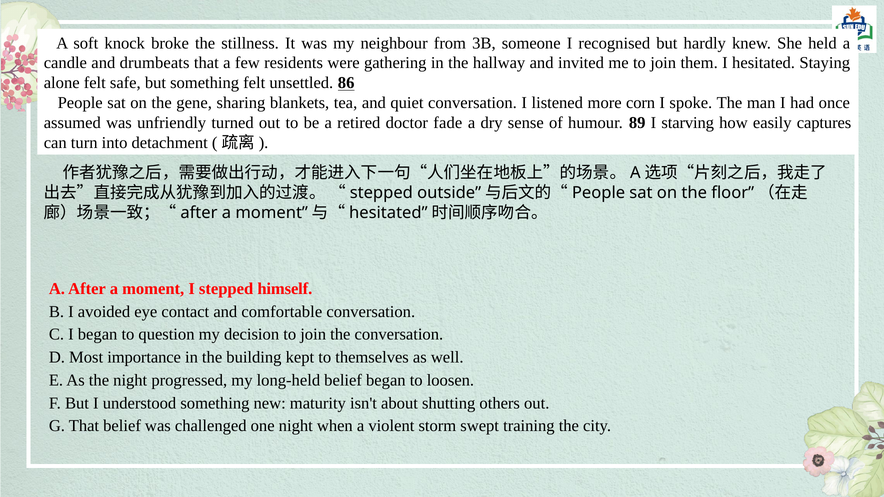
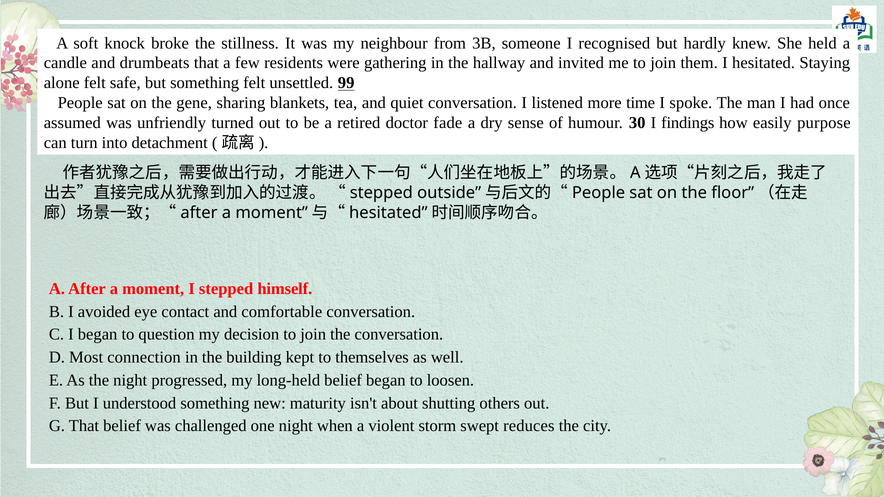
86: 86 -> 99
corn: corn -> time
89: 89 -> 30
starving: starving -> findings
captures: captures -> purpose
importance: importance -> connection
training: training -> reduces
